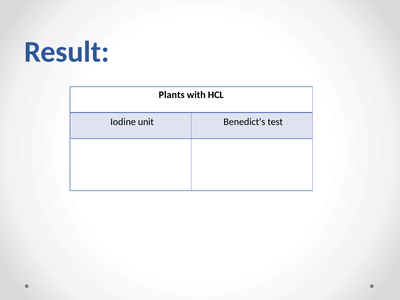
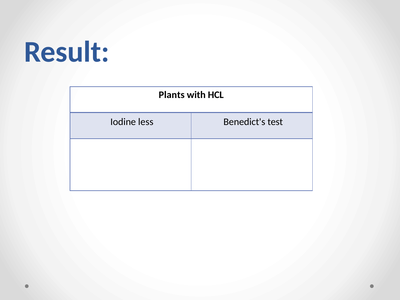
unit: unit -> less
